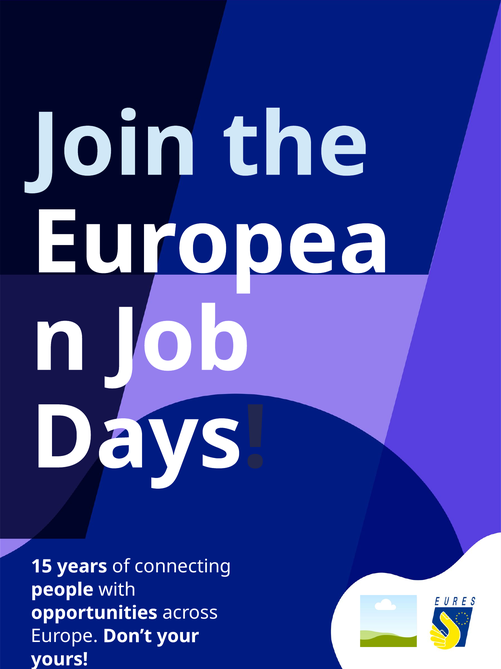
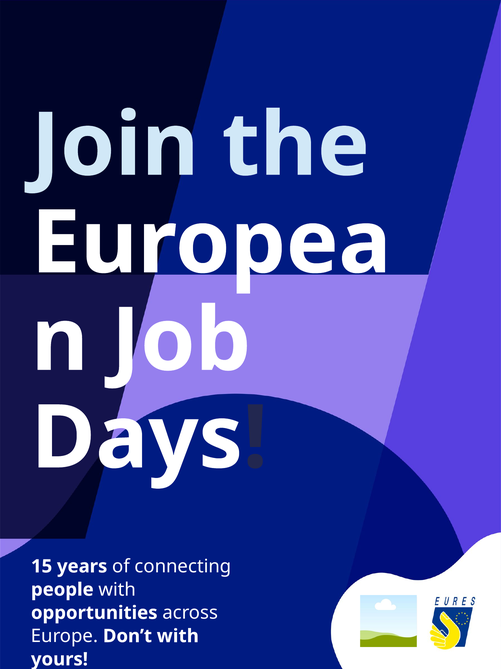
Don’t your: your -> with
